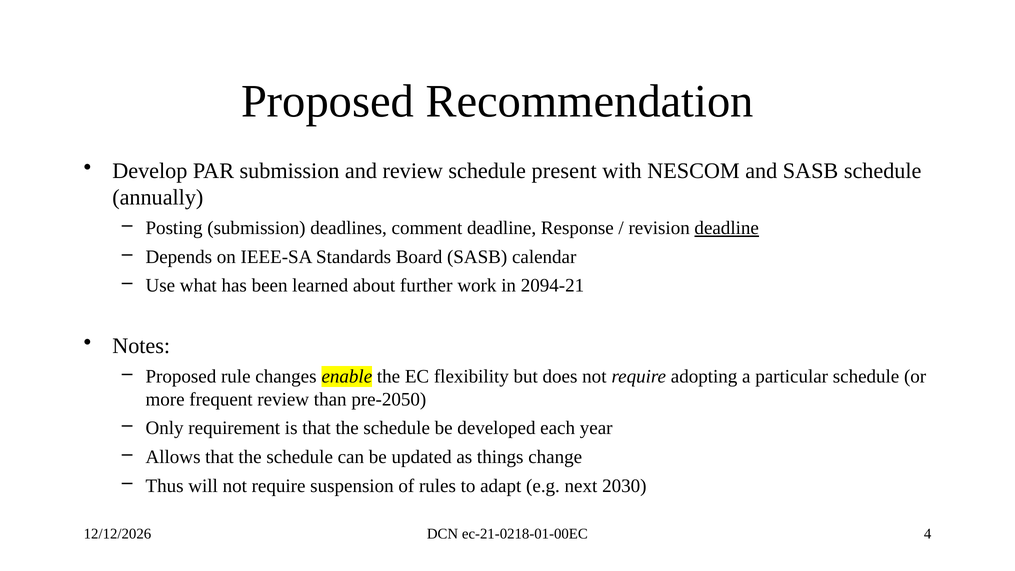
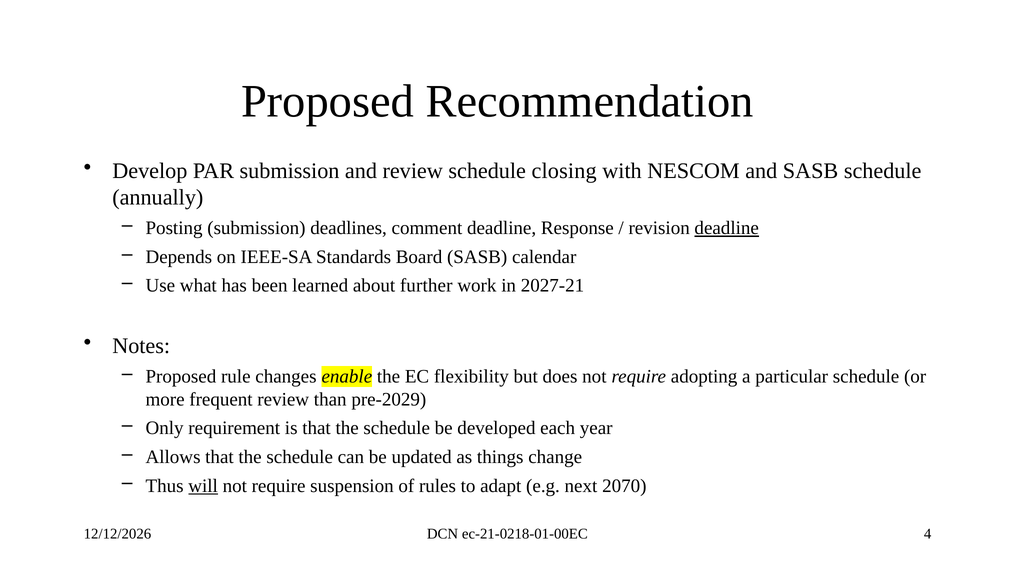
present: present -> closing
2094-21: 2094-21 -> 2027-21
pre-2050: pre-2050 -> pre-2029
will underline: none -> present
2030: 2030 -> 2070
